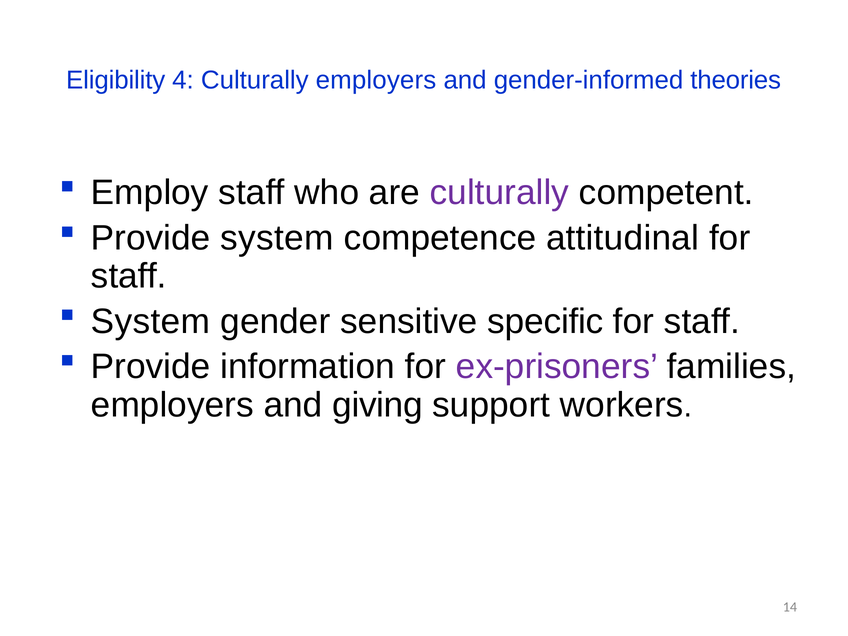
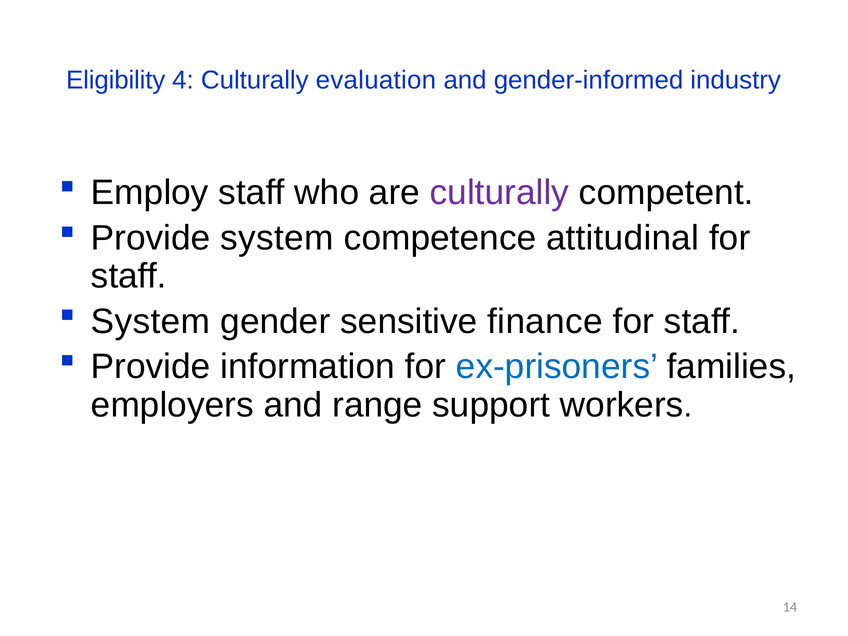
Culturally employers: employers -> evaluation
theories: theories -> industry
specific: specific -> finance
ex-prisoners colour: purple -> blue
giving: giving -> range
